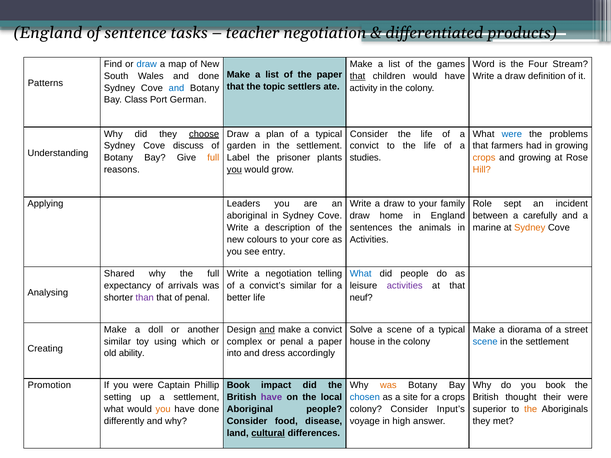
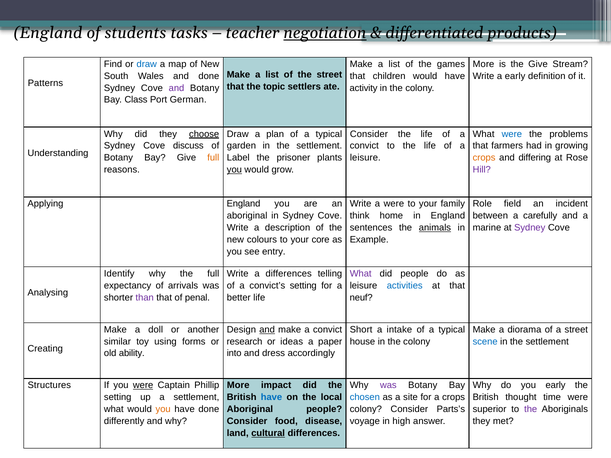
sentence: sentence -> students
negotiation at (325, 33) underline: none -> present
Word at (484, 64): Word -> More
the Four: Four -> Give
the paper: paper -> street
that at (358, 76) underline: present -> none
draw at (515, 76): draw -> early
and at (176, 88) colour: blue -> purple
studies at (365, 158): studies -> leisure
and growing: growing -> differing
Hill colour: orange -> purple
Applying Leaders: Leaders -> England
draw at (394, 204): draw -> were
sept: sept -> field
draw at (360, 216): draw -> think
animals underline: none -> present
Sydney at (530, 228) colour: orange -> purple
Activities at (369, 240): Activities -> Example
Shared: Shared -> Identify
a negotiation: negotiation -> differences
What at (361, 274) colour: blue -> purple
convict’s similar: similar -> setting
activities at (405, 286) colour: purple -> blue
Solve: Solve -> Short
a scene: scene -> intake
which: which -> forms
complex: complex -> research
or penal: penal -> ideas
Promotion: Promotion -> Structures
were at (143, 386) underline: none -> present
Book at (238, 386): Book -> More
was at (388, 386) colour: orange -> purple
you book: book -> early
have at (271, 398) colour: purple -> blue
their: their -> time
Input’s: Input’s -> Parts’s
the at (531, 409) colour: orange -> purple
